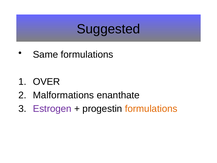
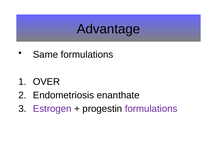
Suggested: Suggested -> Advantage
Malformations: Malformations -> Endometriosis
formulations at (151, 109) colour: orange -> purple
